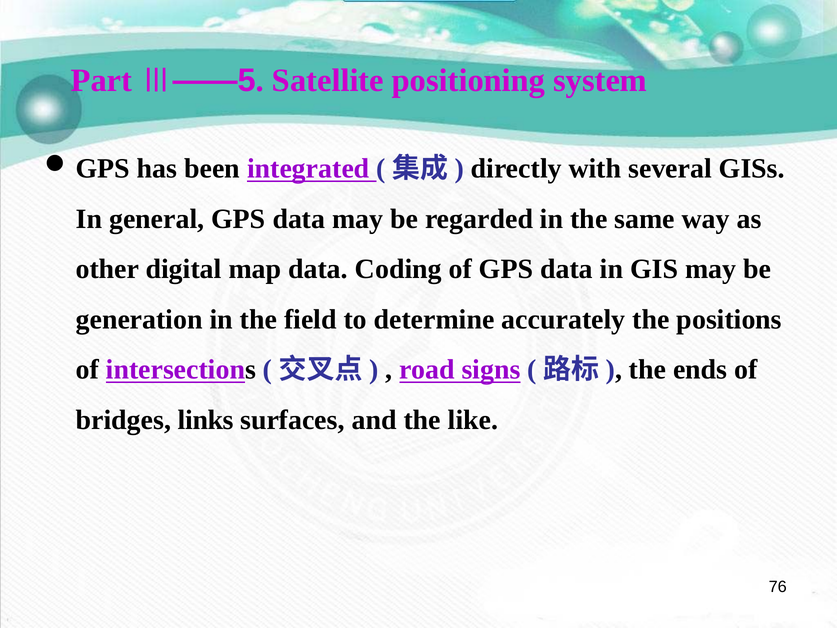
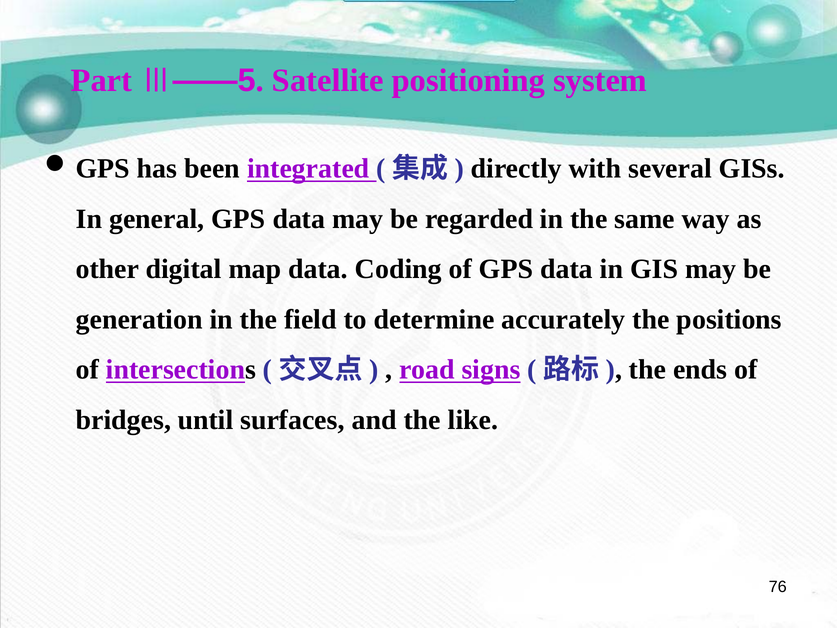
links: links -> until
